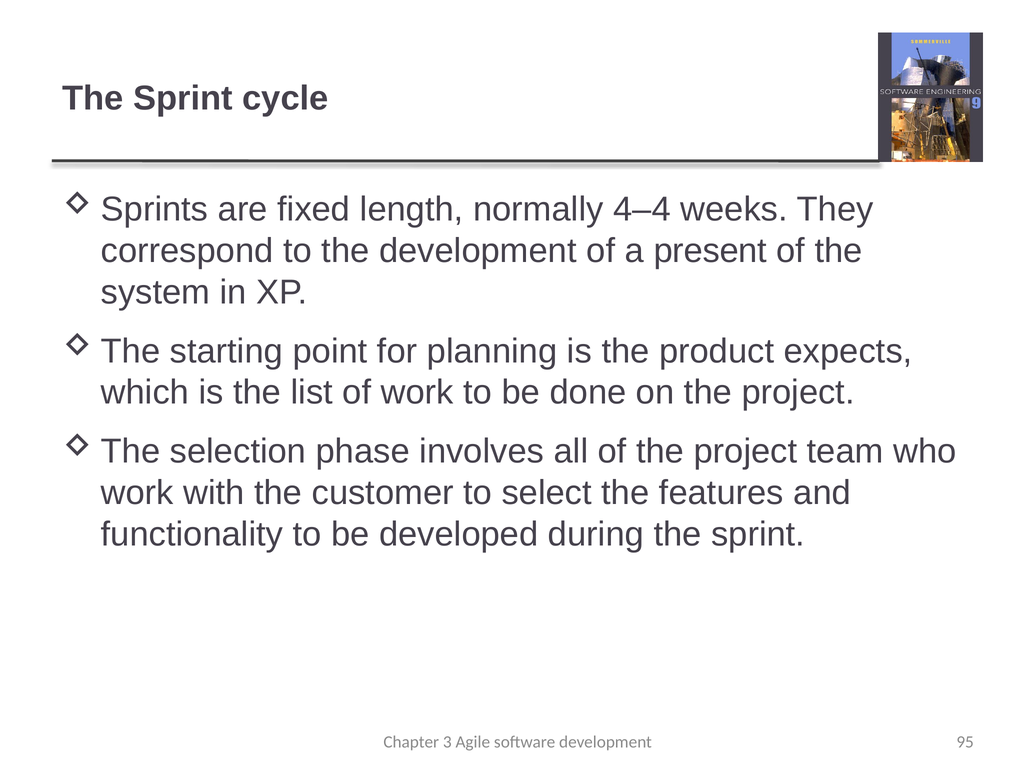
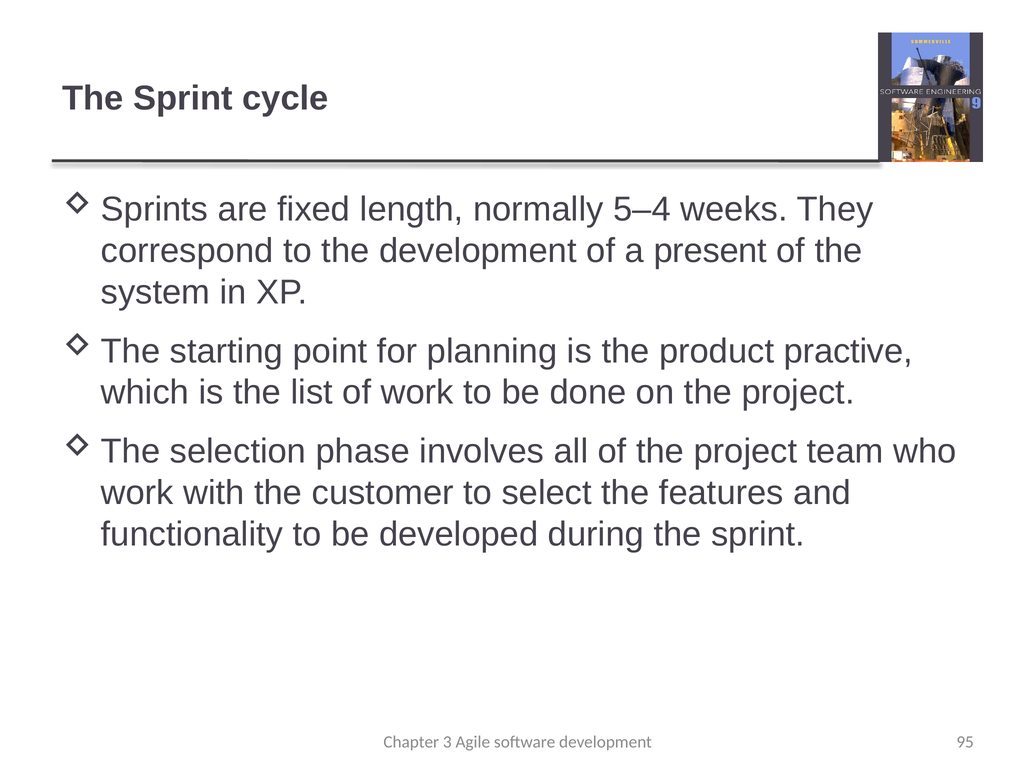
4–4: 4–4 -> 5–4
expects: expects -> practive
